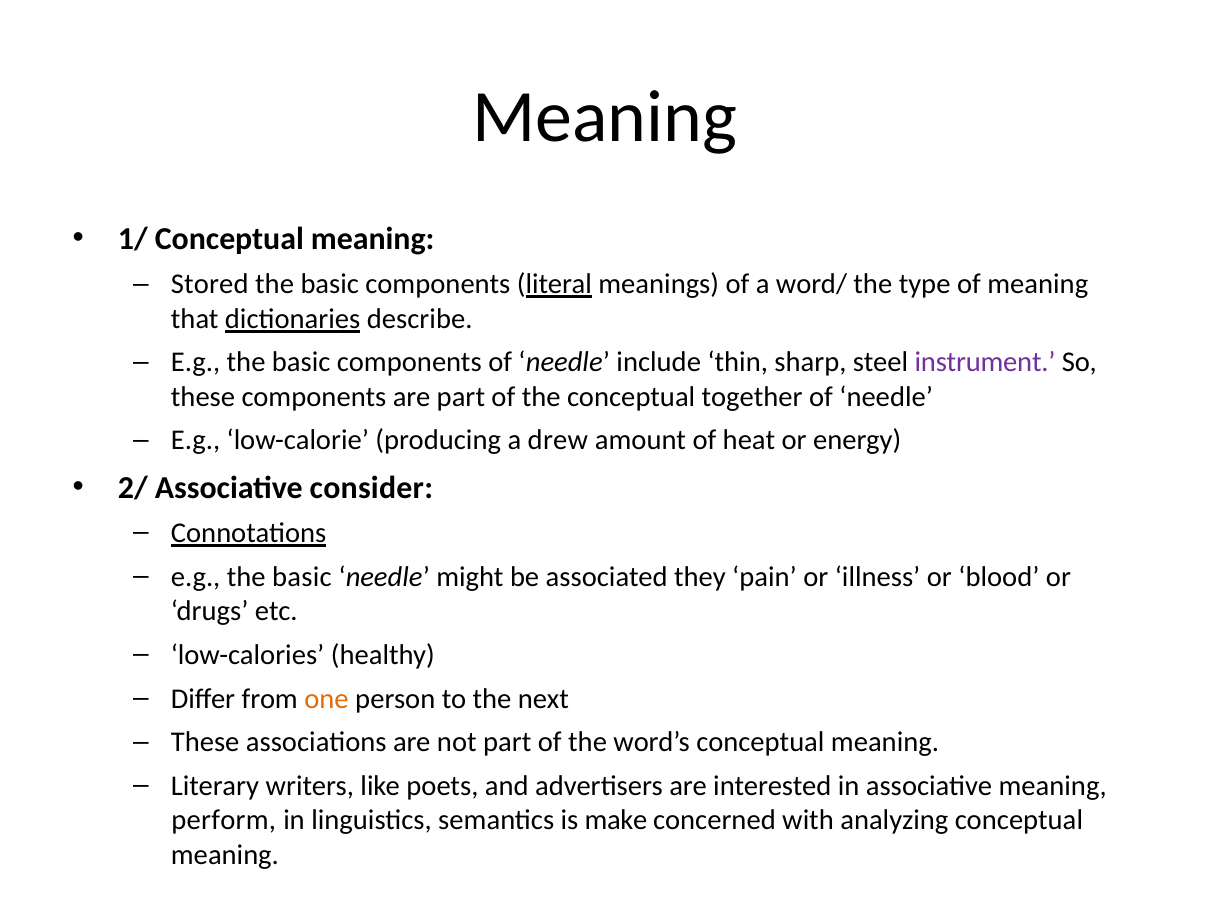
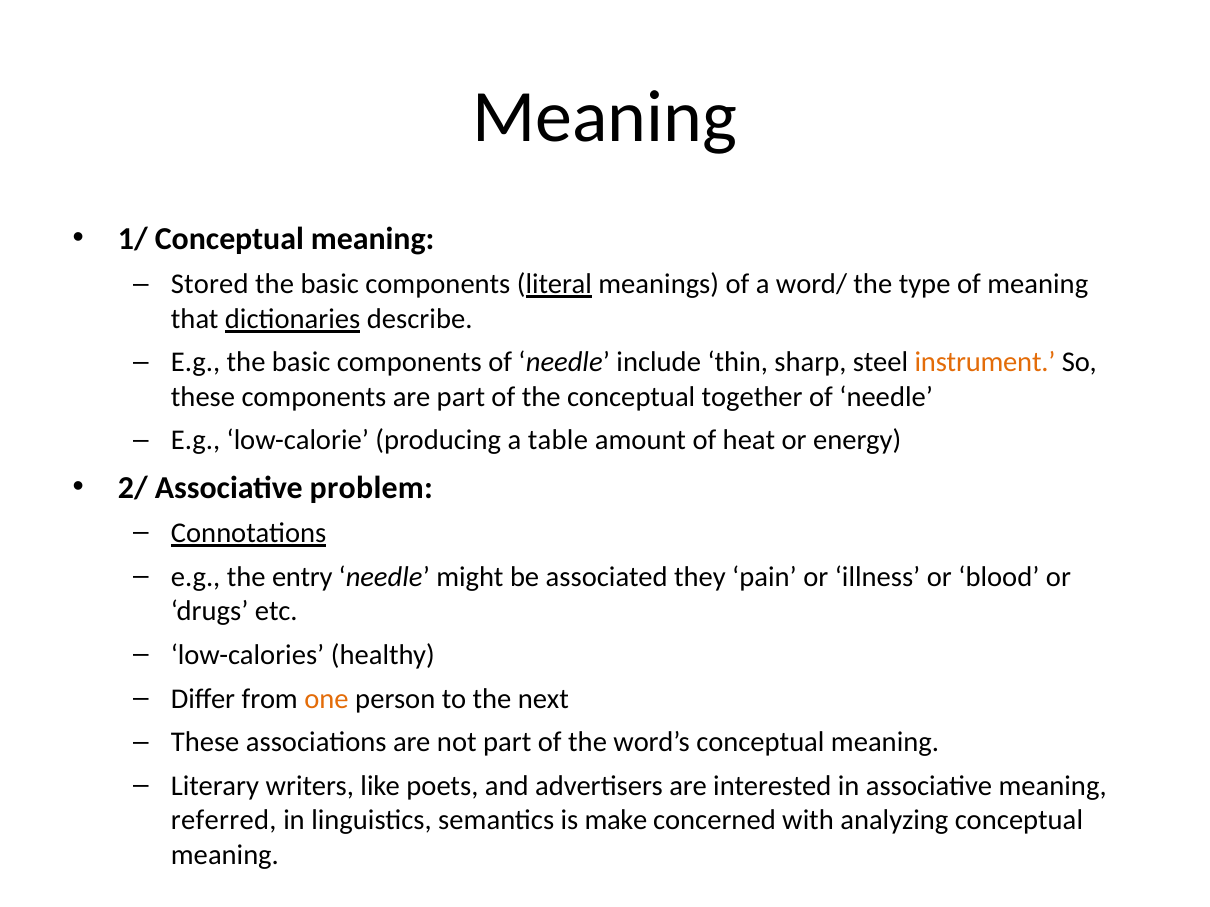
instrument colour: purple -> orange
drew: drew -> table
consider: consider -> problem
basic at (302, 577): basic -> entry
perform: perform -> referred
